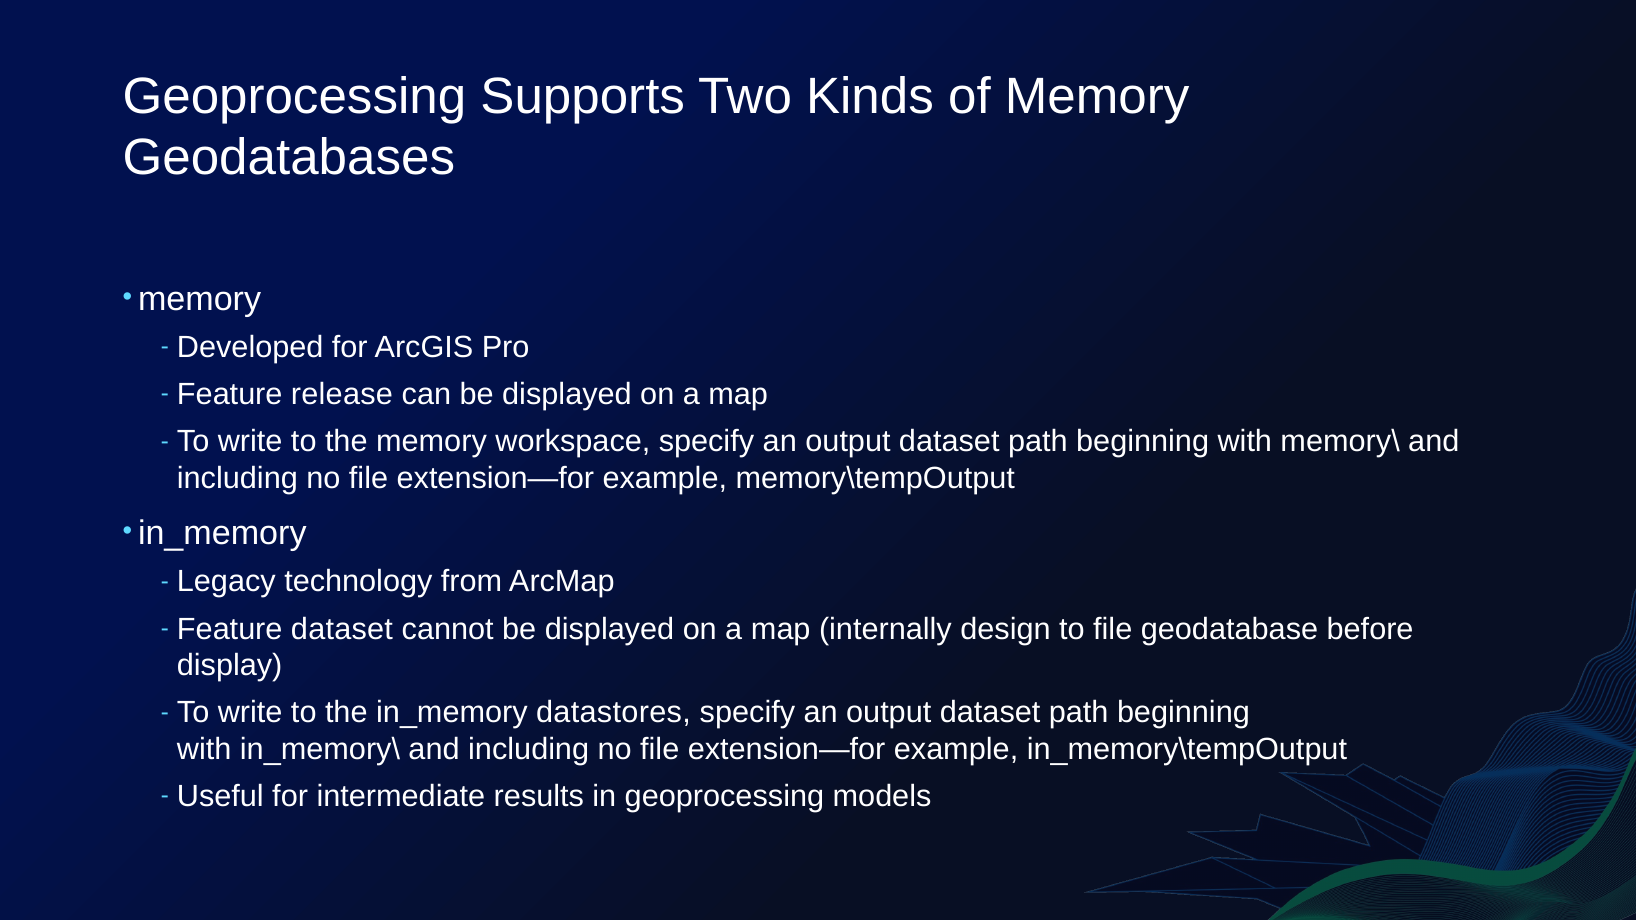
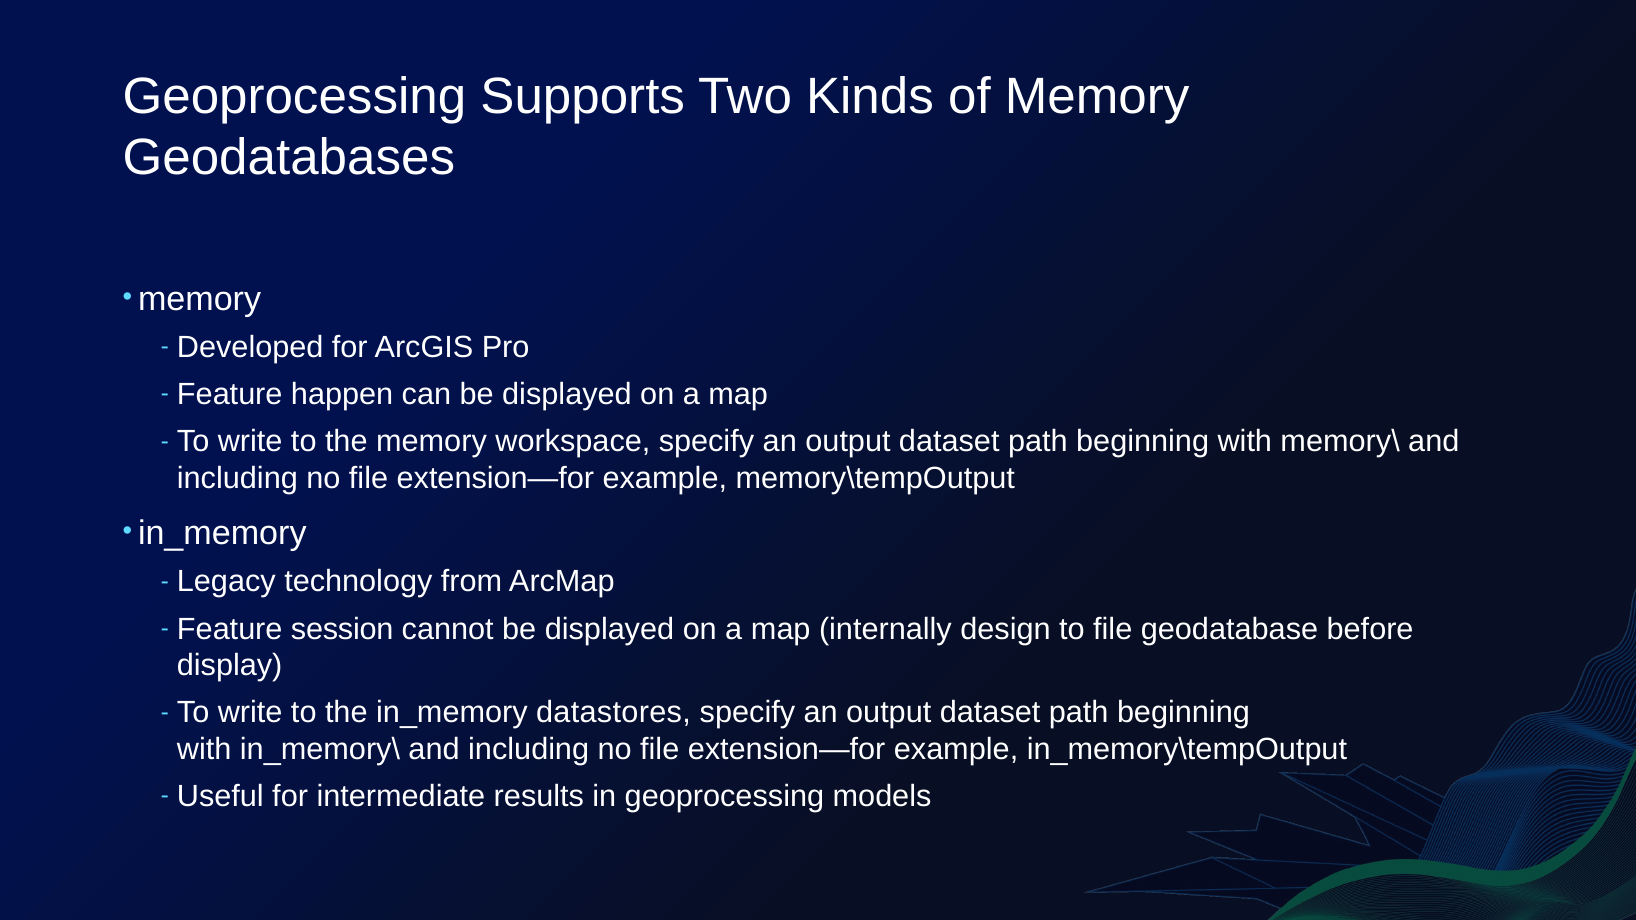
release: release -> happen
Feature dataset: dataset -> session
